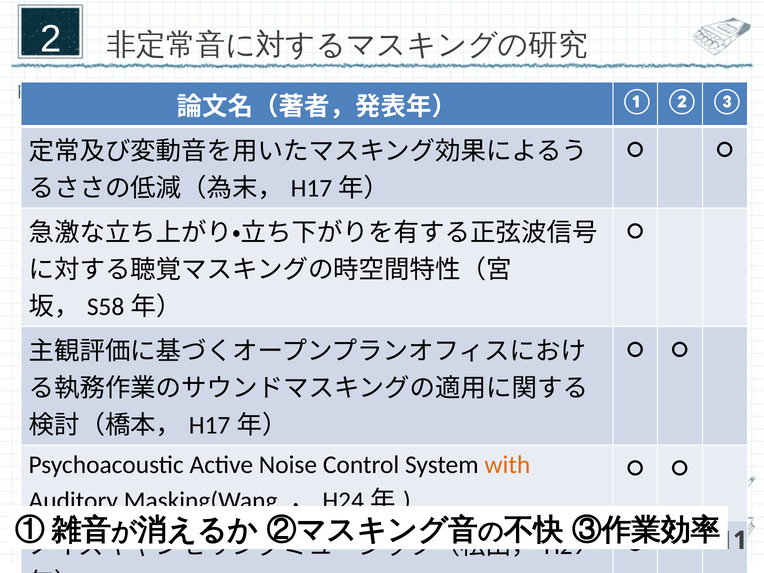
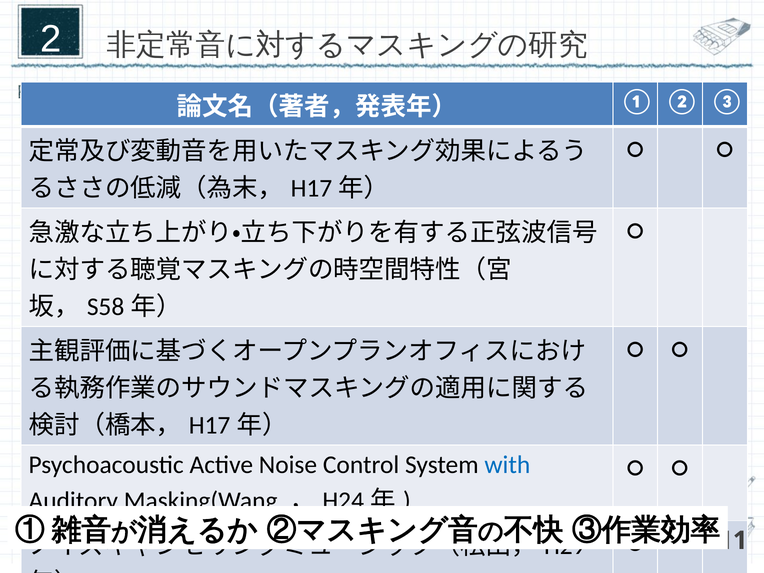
with colour: orange -> blue
